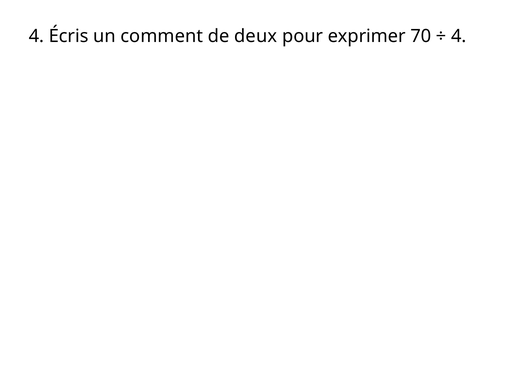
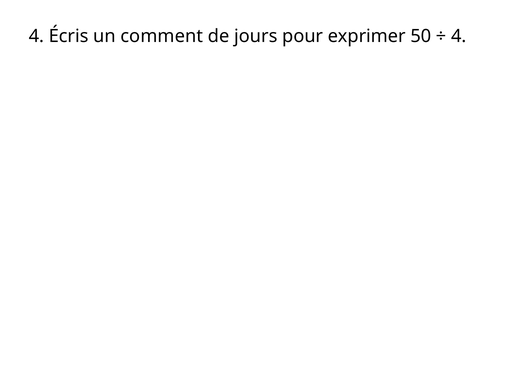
deux: deux -> jours
70: 70 -> 50
